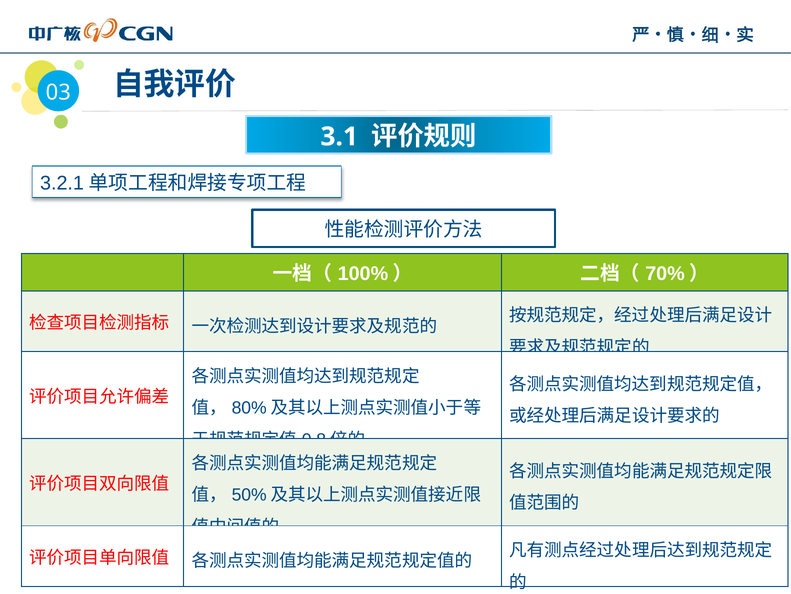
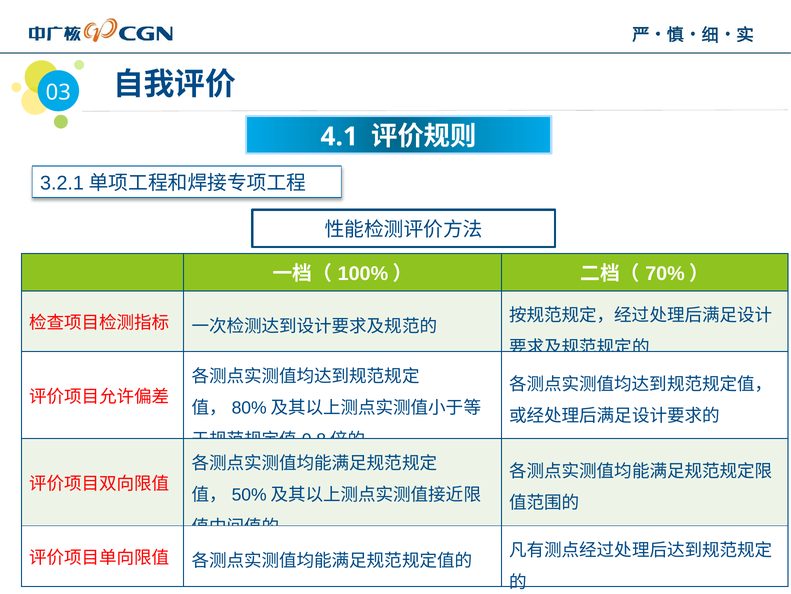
3.1: 3.1 -> 4.1
